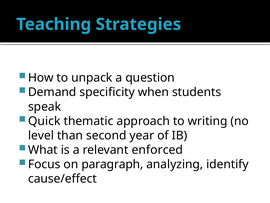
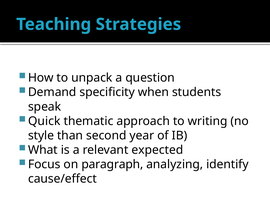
level: level -> style
enforced: enforced -> expected
